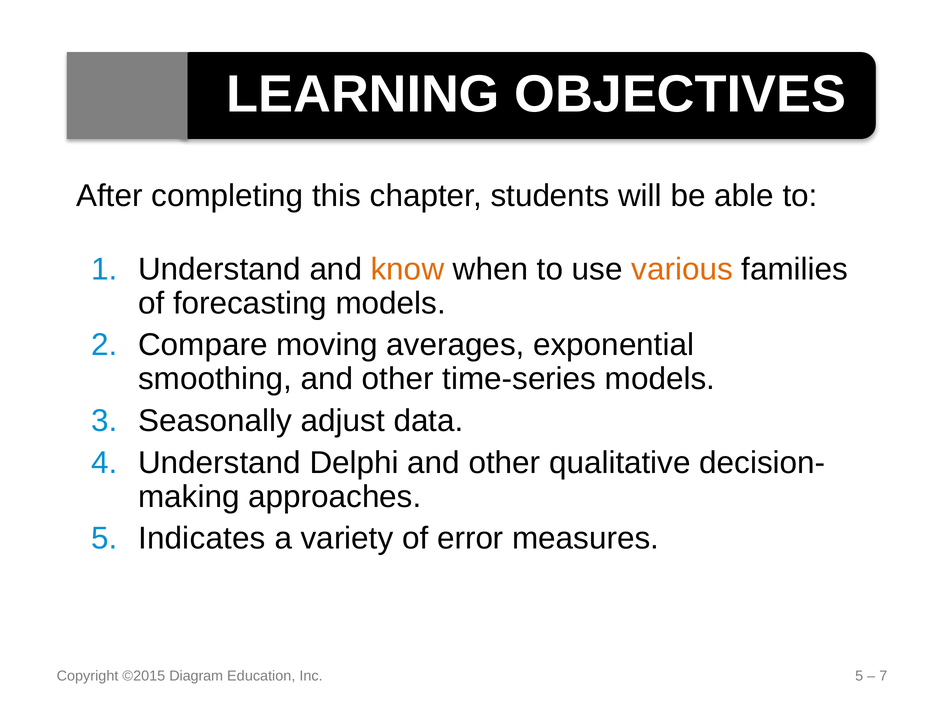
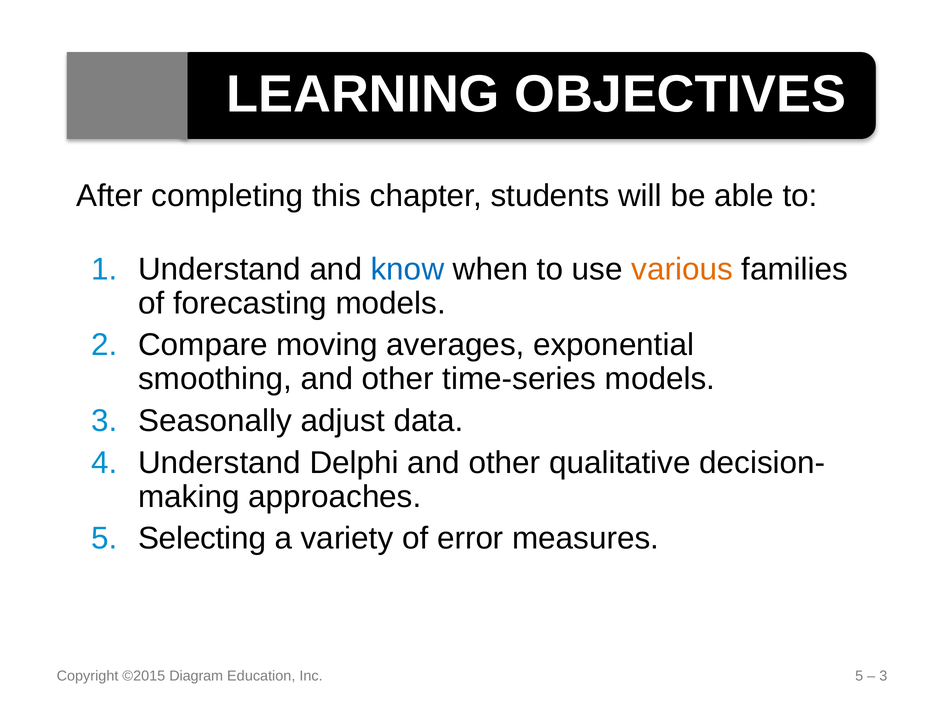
know colour: orange -> blue
Indicates: Indicates -> Selecting
7 at (883, 676): 7 -> 3
